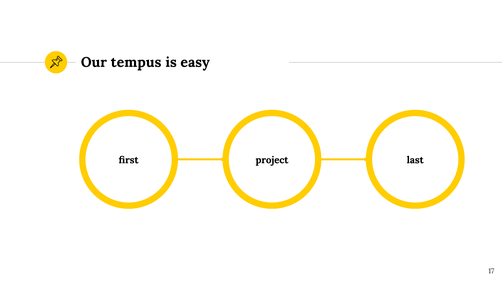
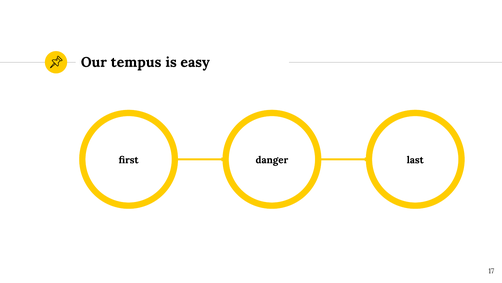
project: project -> danger
